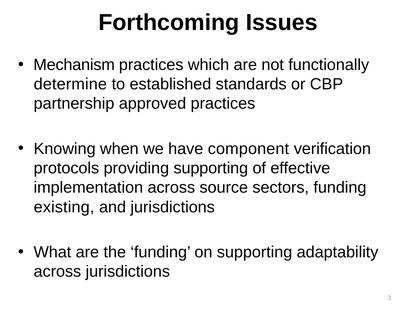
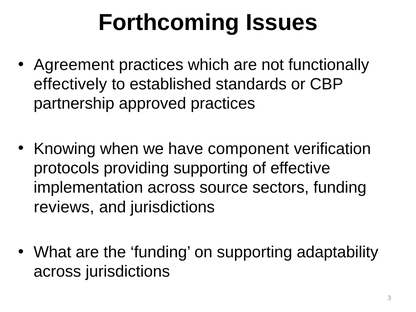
Mechanism: Mechanism -> Agreement
determine: determine -> effectively
existing: existing -> reviews
